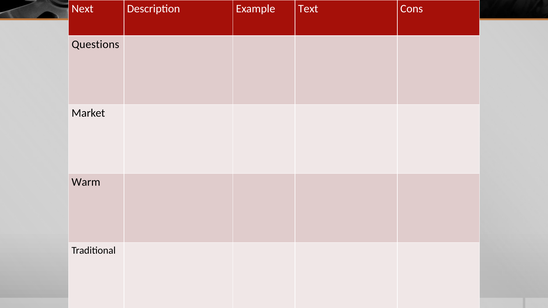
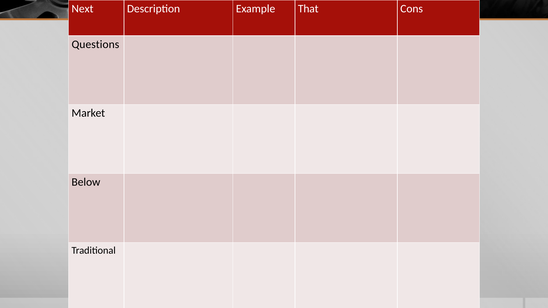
Text: Text -> That
Warm: Warm -> Below
